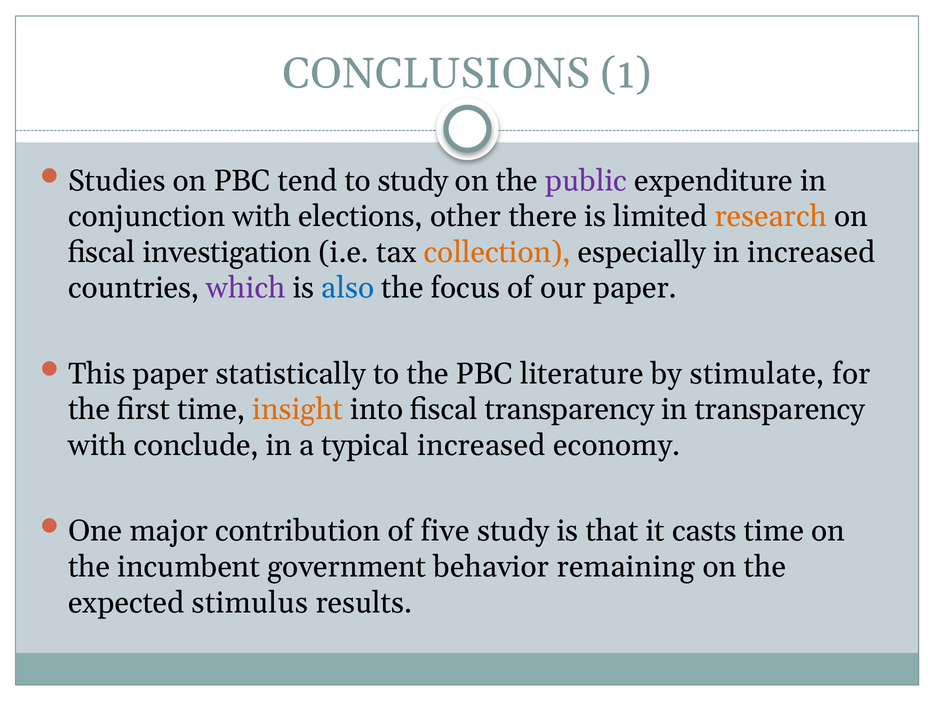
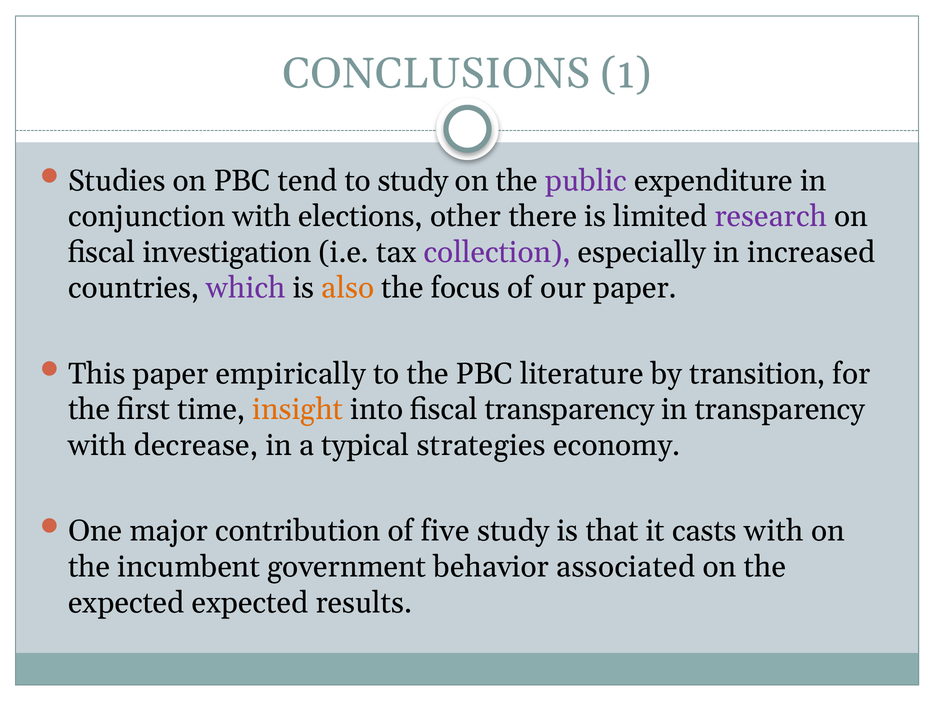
research colour: orange -> purple
collection colour: orange -> purple
also colour: blue -> orange
statistically: statistically -> empirically
stimulate: stimulate -> transition
conclude: conclude -> decrease
typical increased: increased -> strategies
casts time: time -> with
remaining: remaining -> associated
expected stimulus: stimulus -> expected
